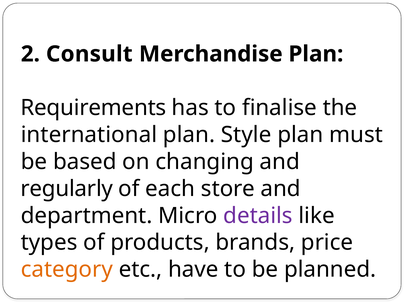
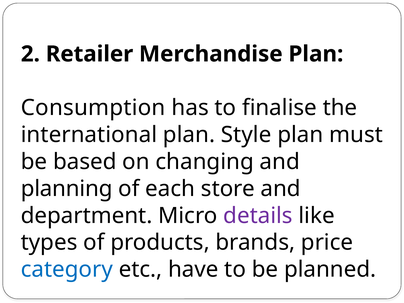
Consult: Consult -> Retailer
Requirements: Requirements -> Consumption
regularly: regularly -> planning
category colour: orange -> blue
